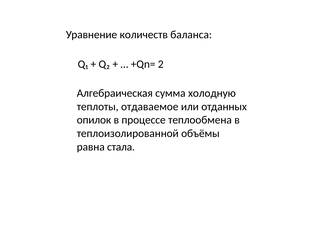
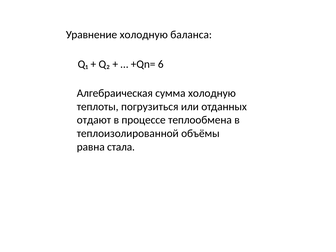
Уравнение количеств: количеств -> холодную
2: 2 -> 6
отдаваемое: отдаваемое -> погрузиться
опилок: опилок -> отдают
